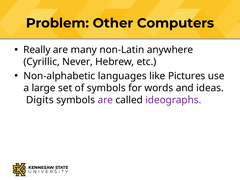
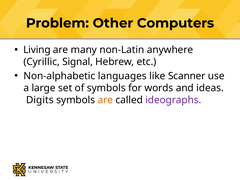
Really: Really -> Living
Never: Never -> Signal
Pictures: Pictures -> Scanner
are at (105, 100) colour: purple -> orange
